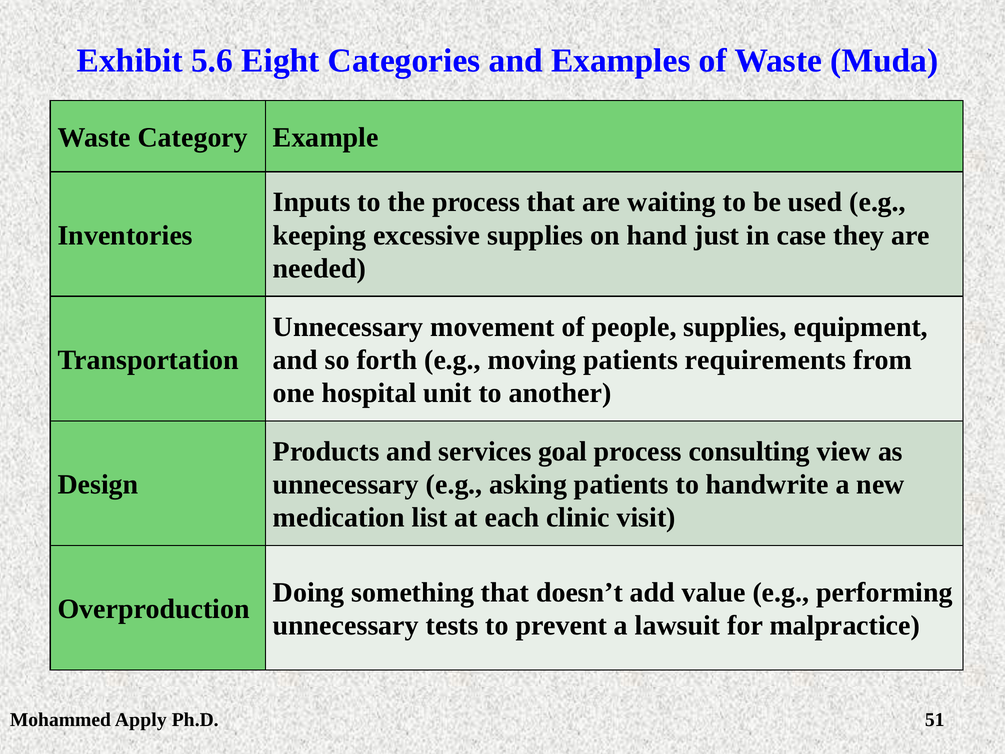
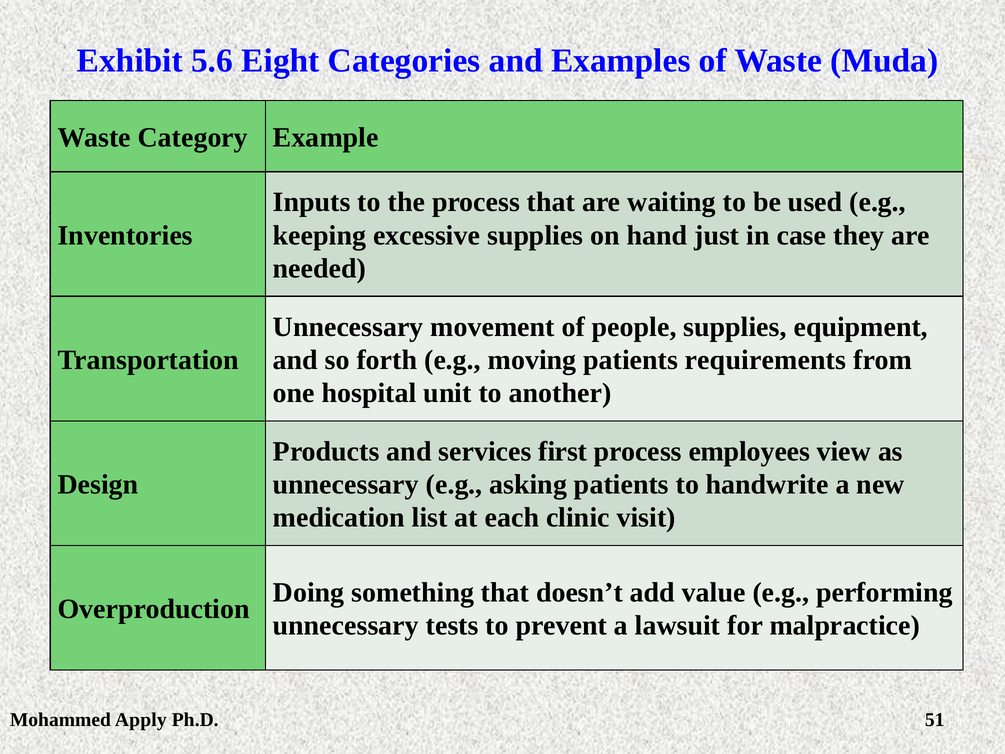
goal: goal -> first
consulting: consulting -> employees
